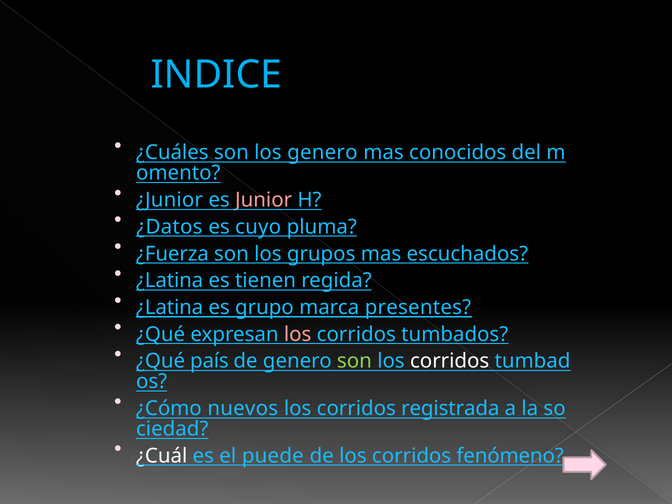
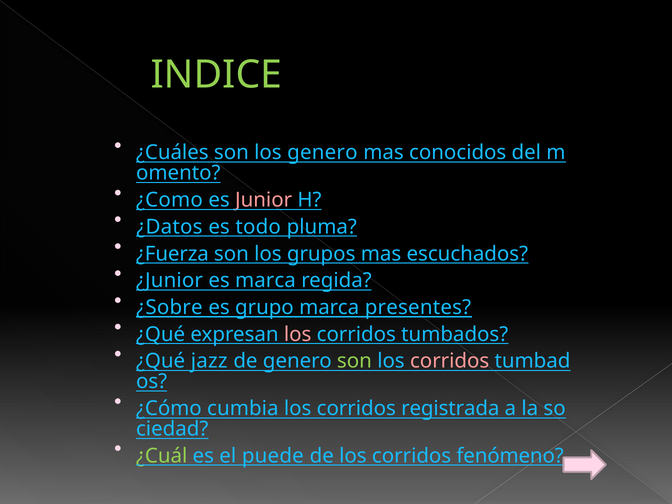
INDICE colour: light blue -> light green
¿Junior: ¿Junior -> ¿Como
cuyo: cuyo -> todo
¿Latina at (170, 281): ¿Latina -> ¿Junior
es tienen: tienen -> marca
¿Latina at (170, 307): ¿Latina -> ¿Sobre
país: país -> jazz
corridos at (450, 361) colour: white -> pink
nuevos: nuevos -> cumbia
¿Cuál colour: white -> light green
